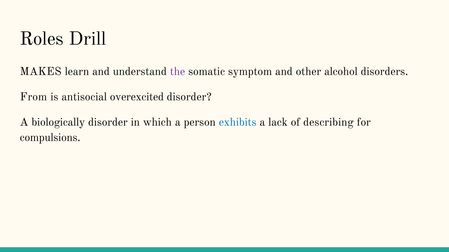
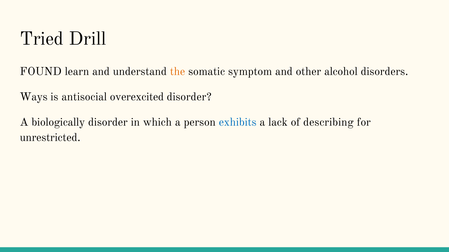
Roles: Roles -> Tried
MAKES: MAKES -> FOUND
the colour: purple -> orange
From: From -> Ways
compulsions: compulsions -> unrestricted
